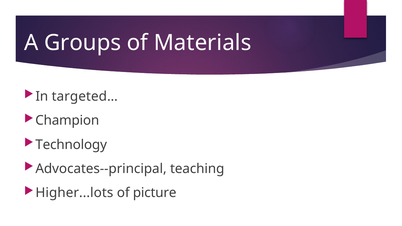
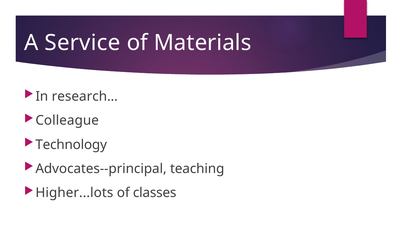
Groups: Groups -> Service
targeted…: targeted… -> research…
Champion: Champion -> Colleague
picture: picture -> classes
